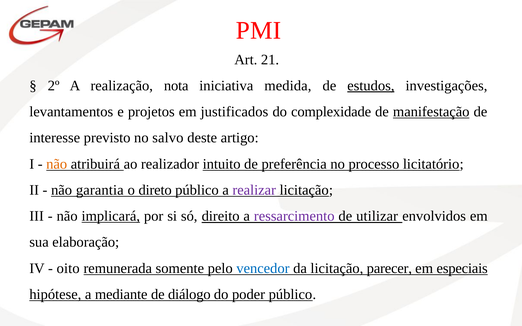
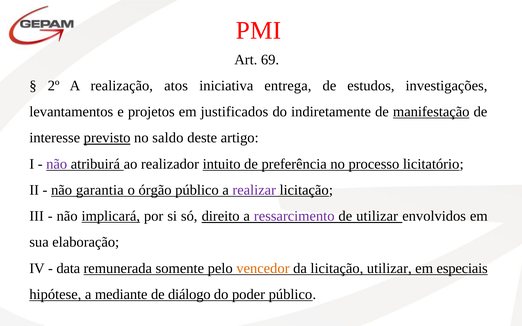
21: 21 -> 69
nota: nota -> atos
medida: medida -> entrega
estudos underline: present -> none
complexidade: complexidade -> indiretamente
previsto underline: none -> present
salvo: salvo -> saldo
não at (57, 164) colour: orange -> purple
direto: direto -> órgão
oito: oito -> data
vencedor colour: blue -> orange
licitação parecer: parecer -> utilizar
